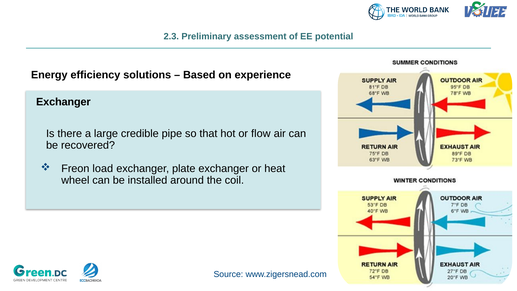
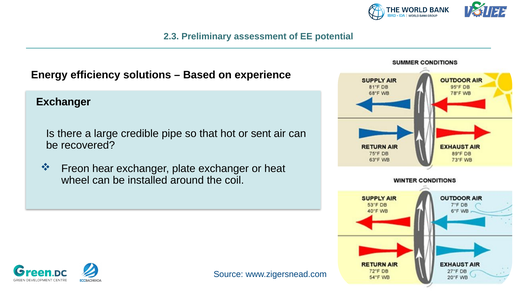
flow: flow -> sent
load: load -> hear
